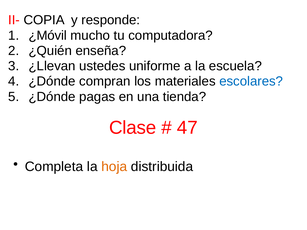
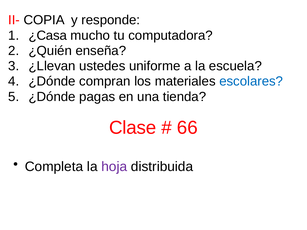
¿Móvil: ¿Móvil -> ¿Casa
47: 47 -> 66
hoja colour: orange -> purple
